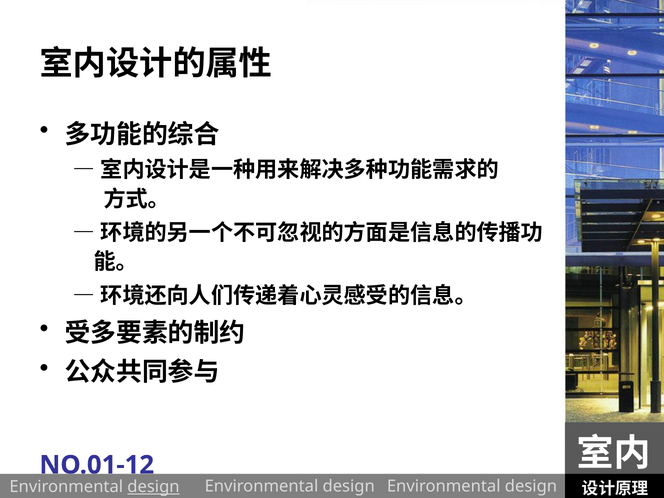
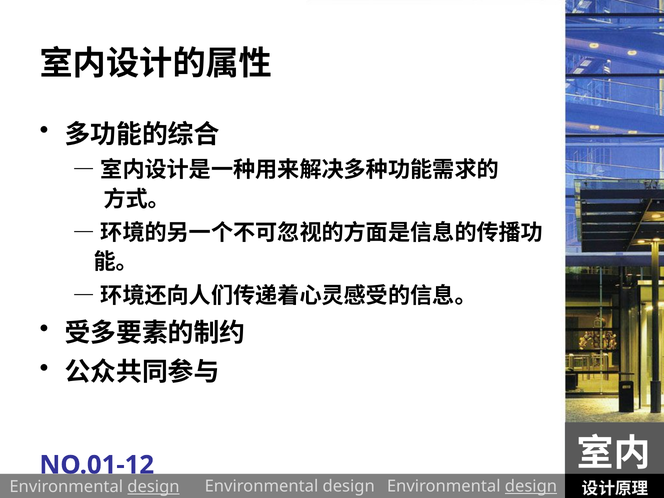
design at (531, 486) underline: none -> present
